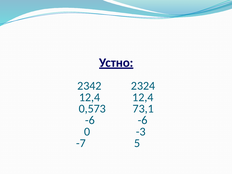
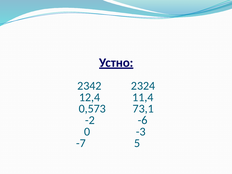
12,4 12,4: 12,4 -> 11,4
-6 at (90, 120): -6 -> -2
